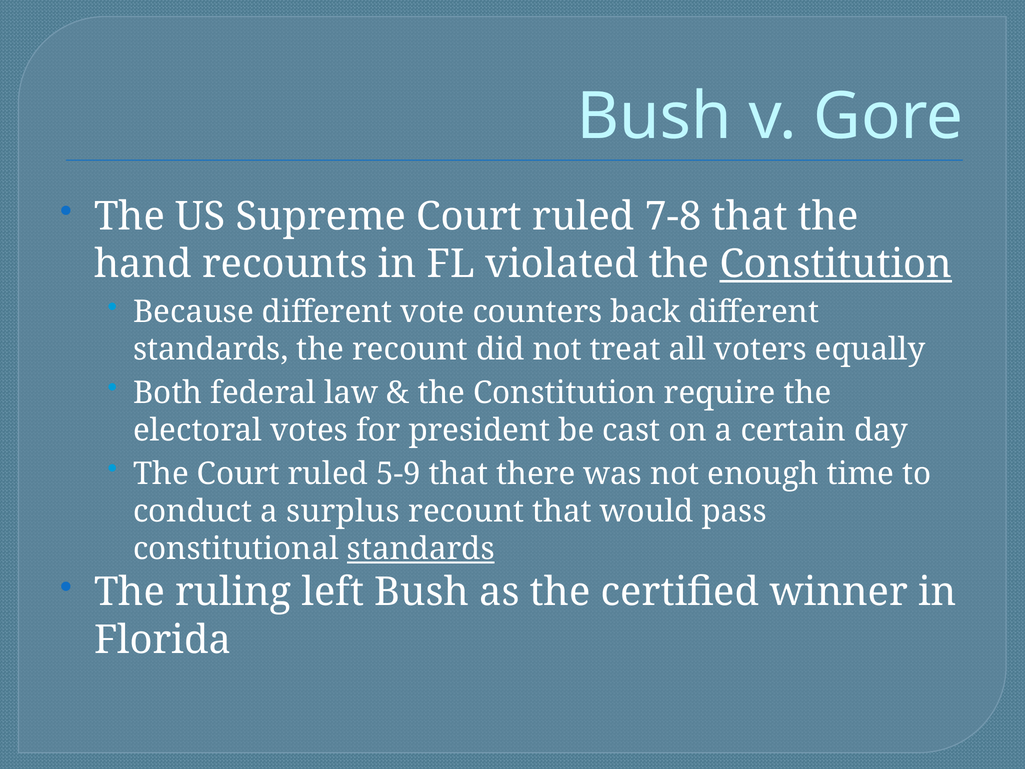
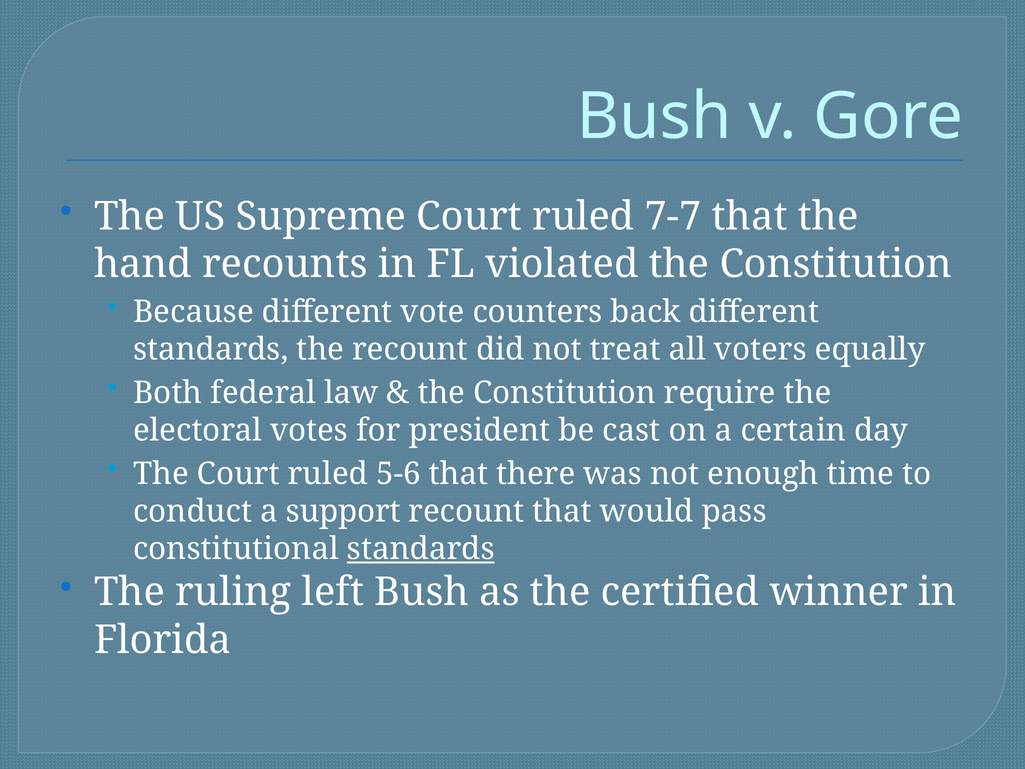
7-8: 7-8 -> 7-7
Constitution at (836, 264) underline: present -> none
5-9: 5-9 -> 5-6
surplus: surplus -> support
